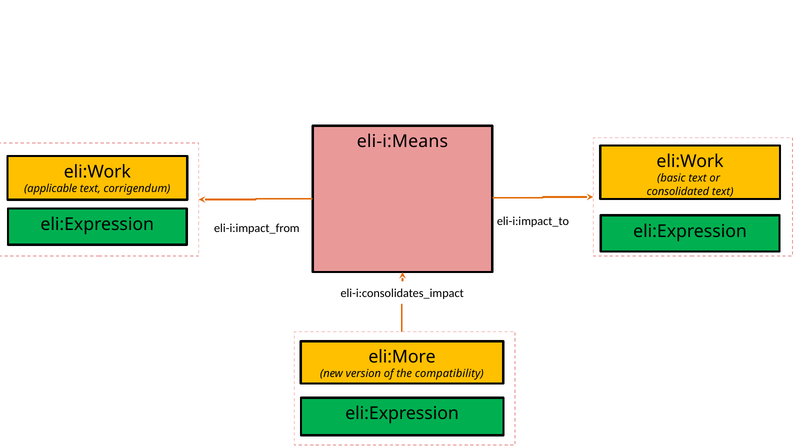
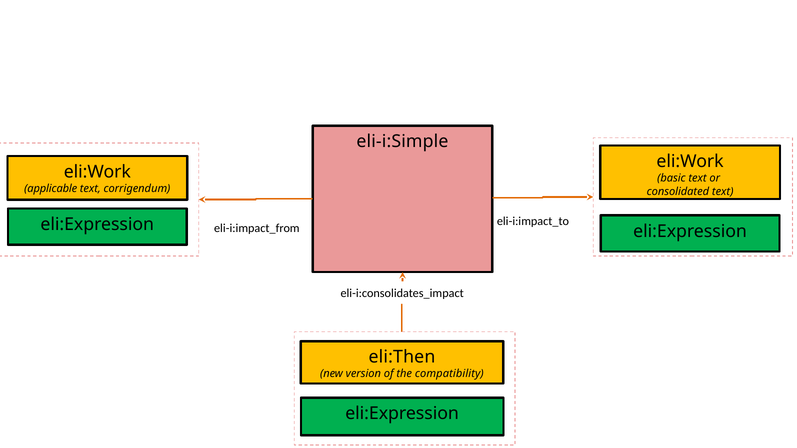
eli-i:Means: eli-i:Means -> eli-i:Simple
eli:More: eli:More -> eli:Then
